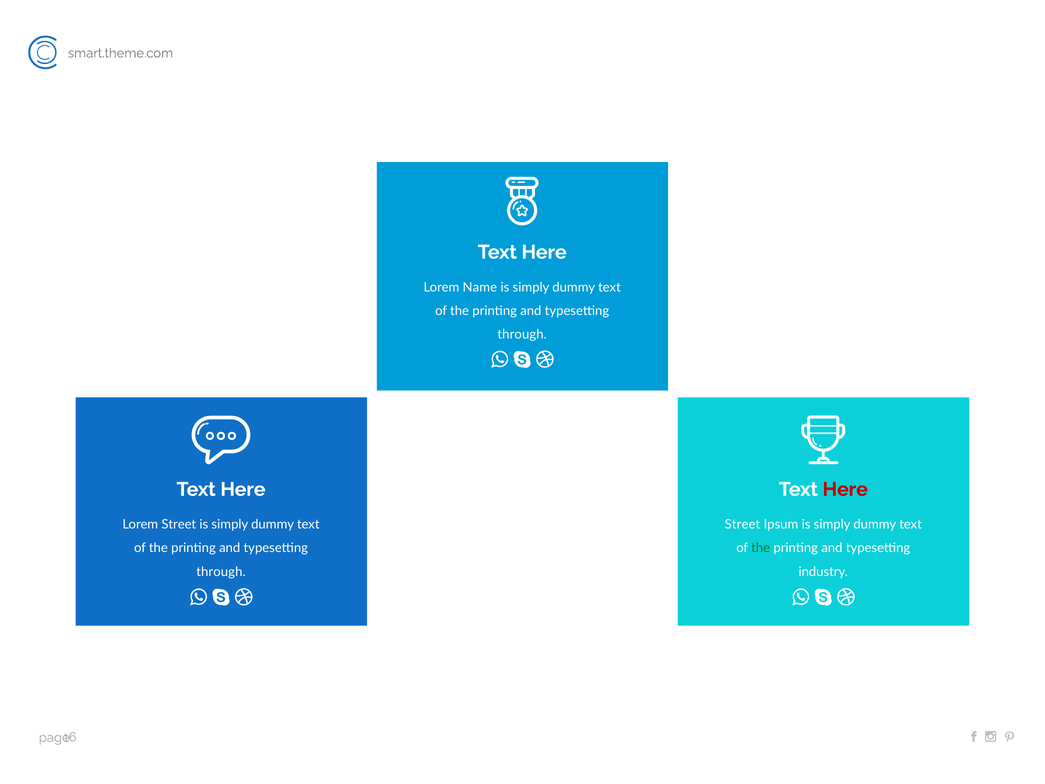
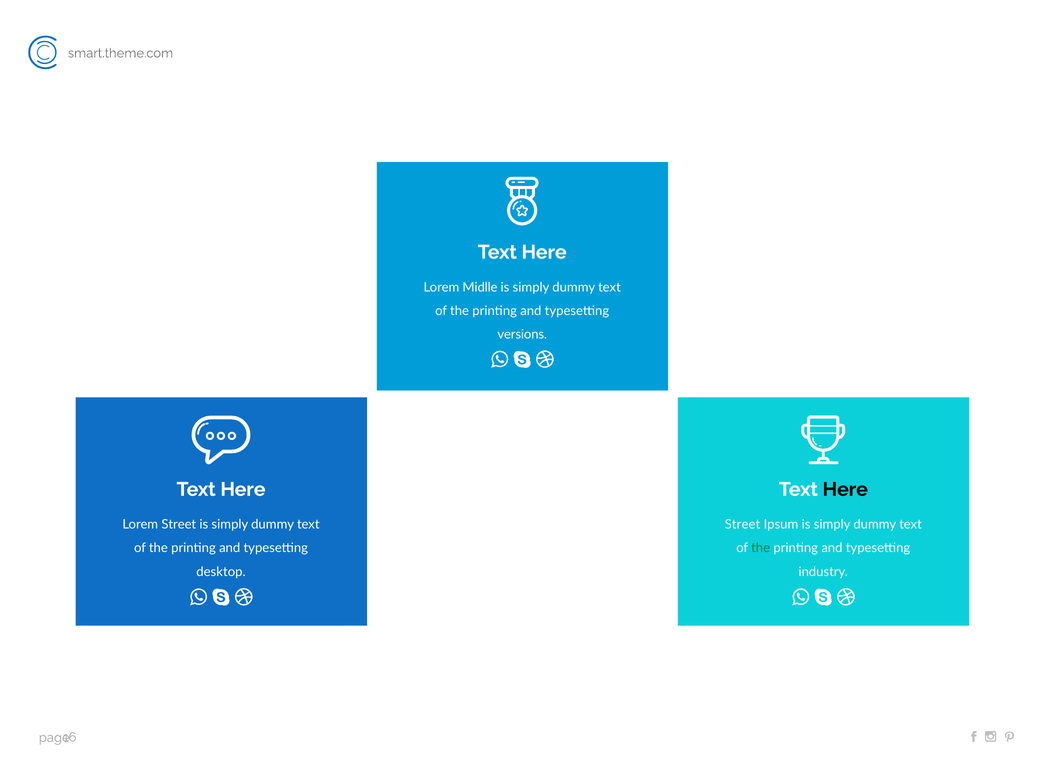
Name: Name -> Midlle
through at (522, 334): through -> versions
Here at (845, 489) colour: red -> black
through at (221, 572): through -> desktop
